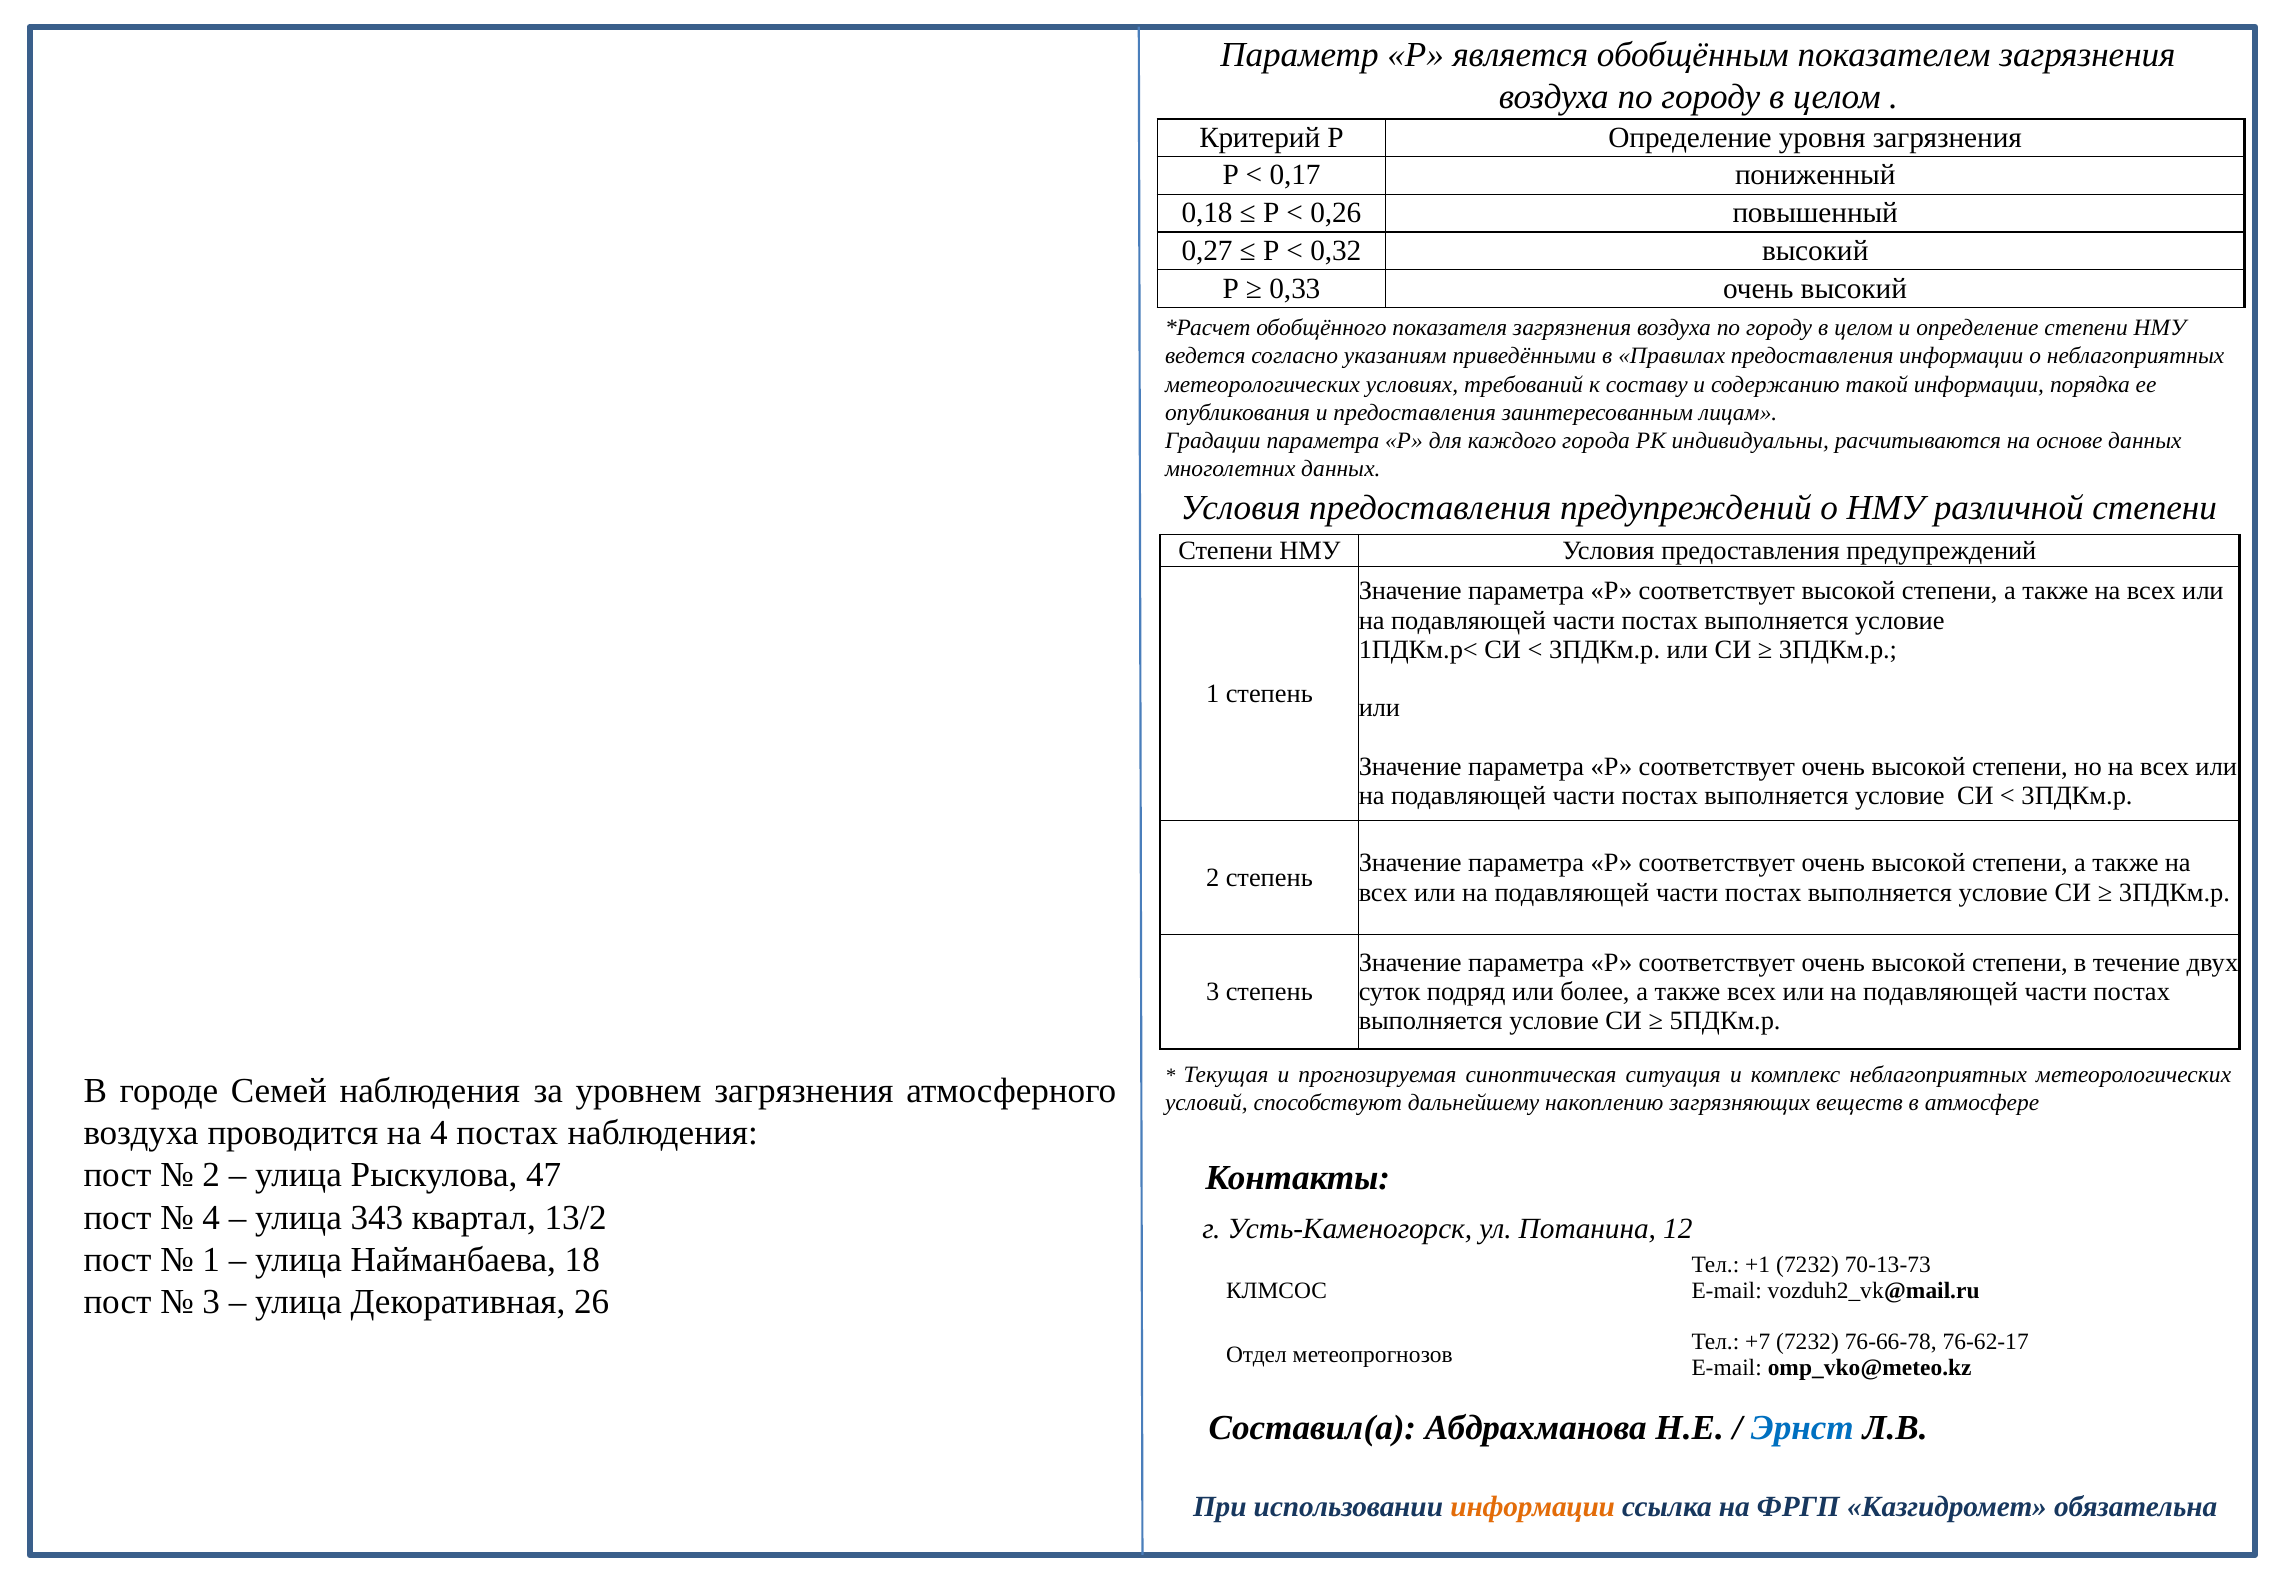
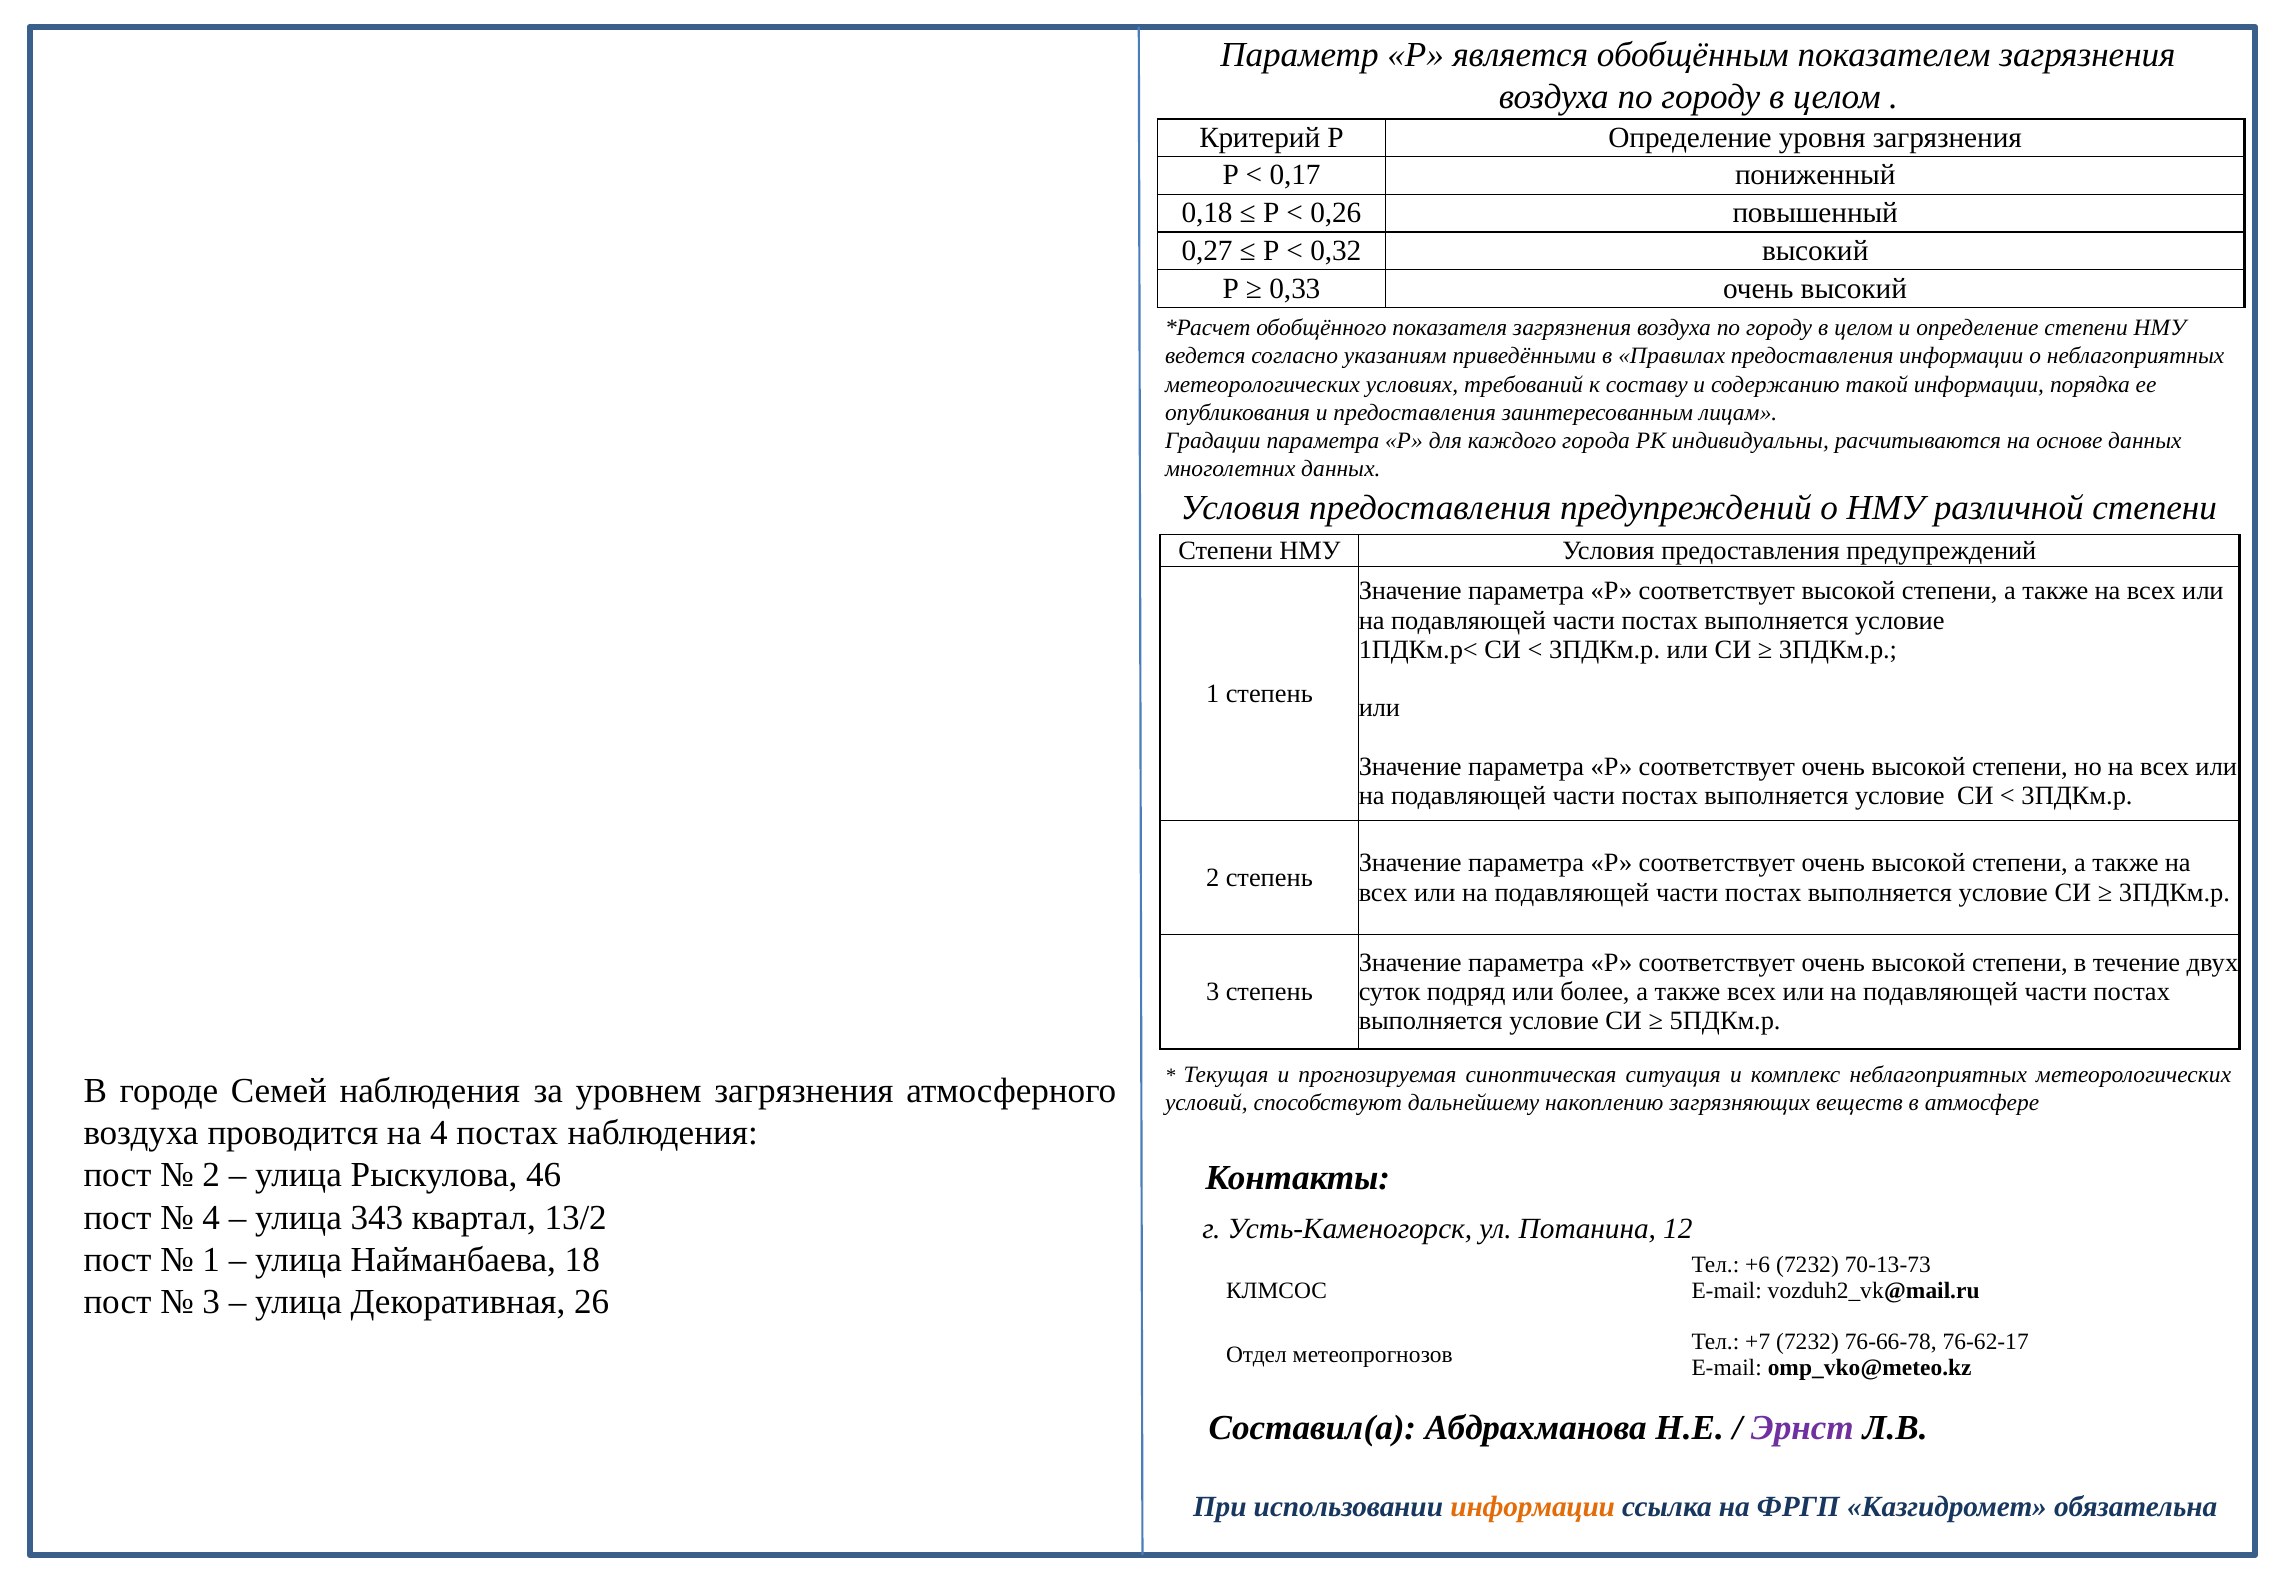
47: 47 -> 46
+1: +1 -> +6
Эрнст colour: blue -> purple
